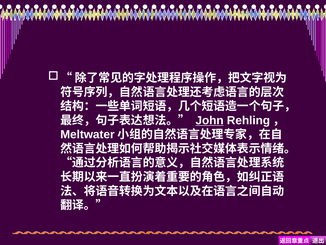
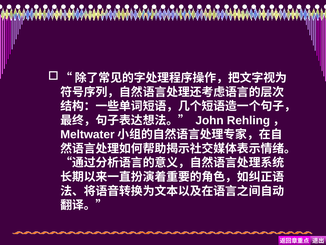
John underline: present -> none
